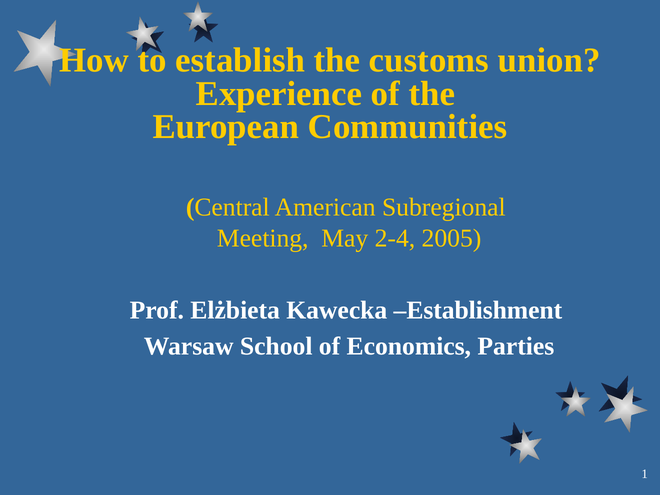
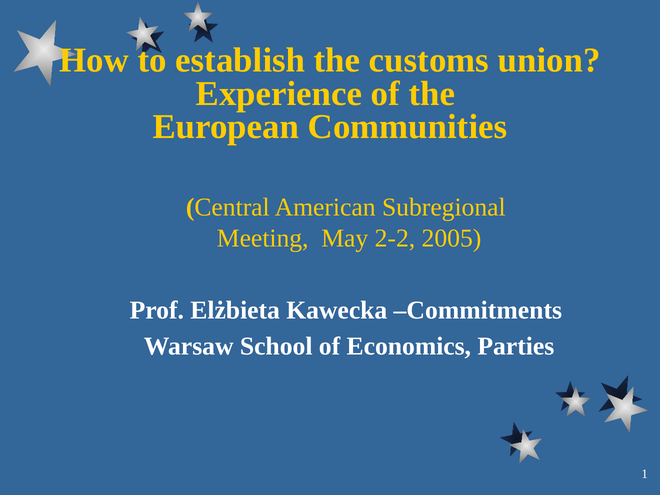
2-4: 2-4 -> 2-2
Establishment: Establishment -> Commitments
